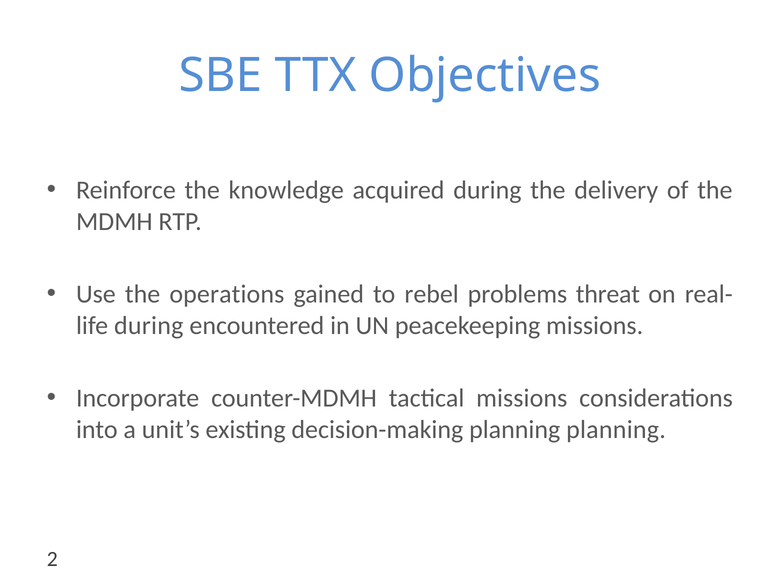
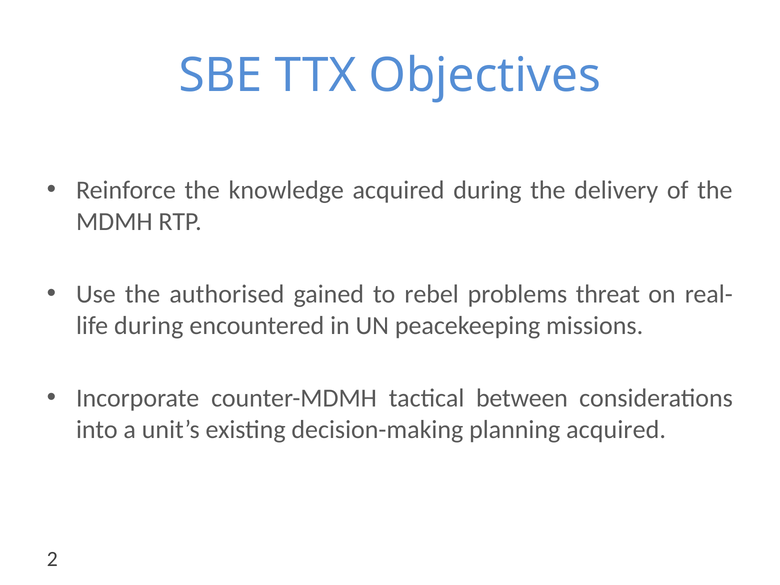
operations: operations -> authorised
tactical missions: missions -> between
planning planning: planning -> acquired
